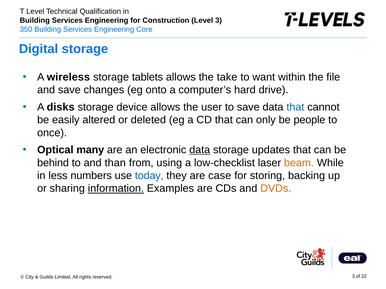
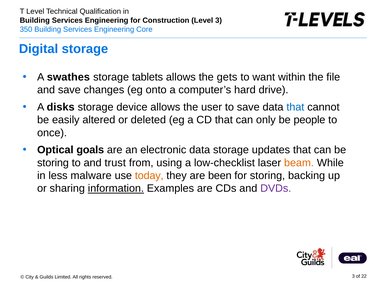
wireless: wireless -> swathes
take: take -> gets
many: many -> goals
data at (200, 150) underline: present -> none
behind at (53, 163): behind -> storing
than: than -> trust
numbers: numbers -> malware
today colour: blue -> orange
case: case -> been
DVDs colour: orange -> purple
